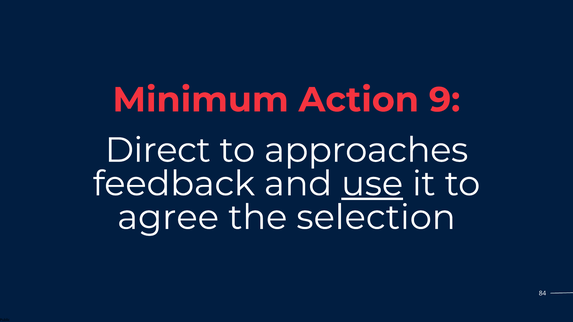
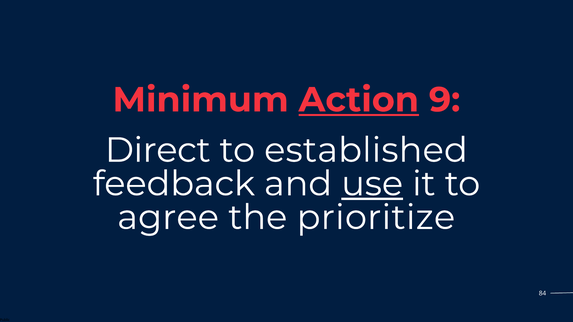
Action underline: none -> present
approaches: approaches -> established
selection: selection -> prioritize
